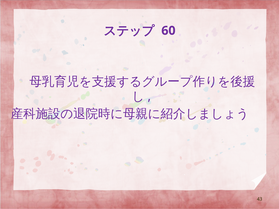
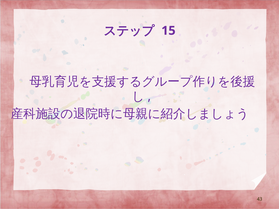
60: 60 -> 15
